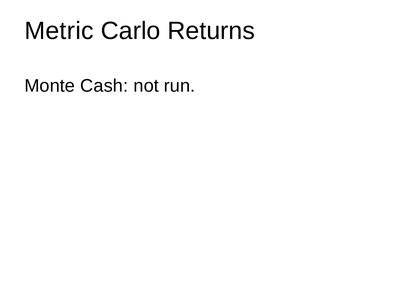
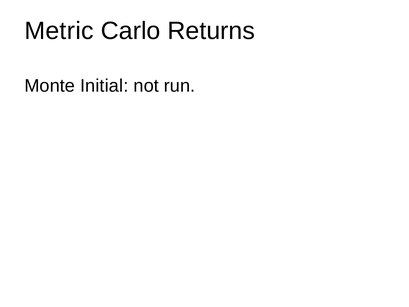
Cash: Cash -> Initial
